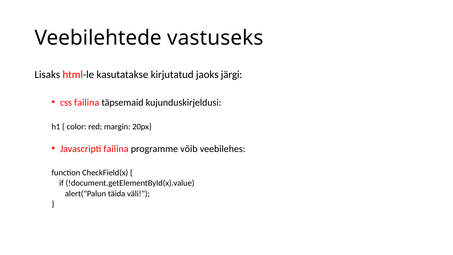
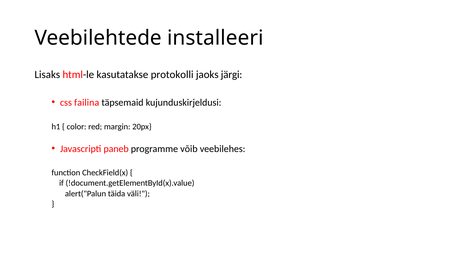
vastuseks: vastuseks -> installeeri
kirjutatud: kirjutatud -> protokolli
Javascripti failina: failina -> paneb
